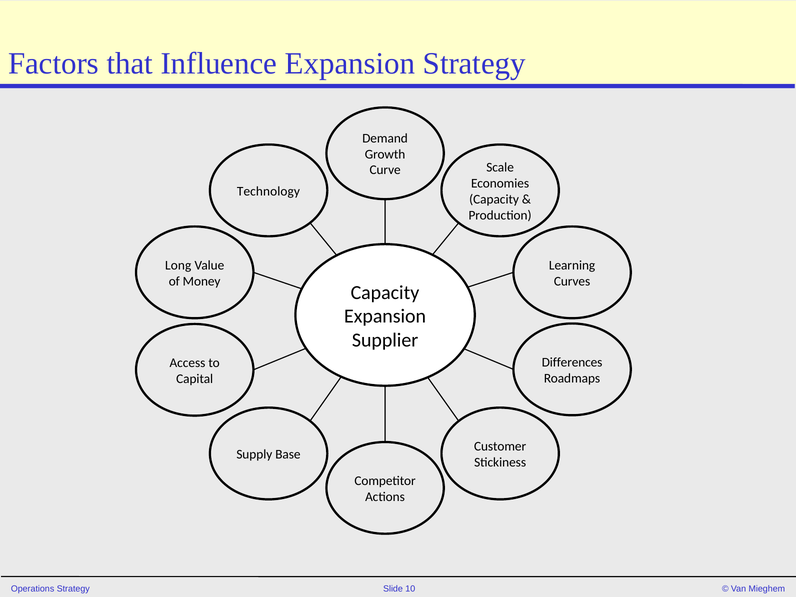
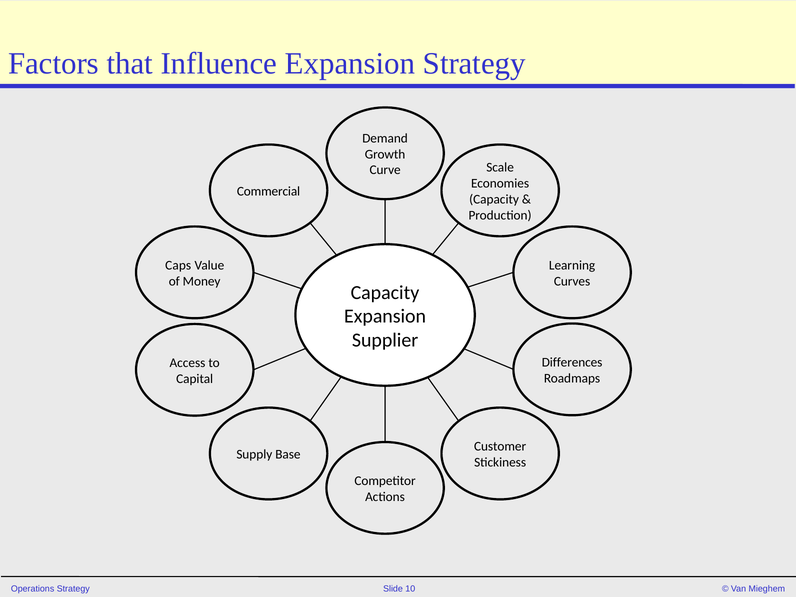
Technology: Technology -> Commercial
Long: Long -> Caps
